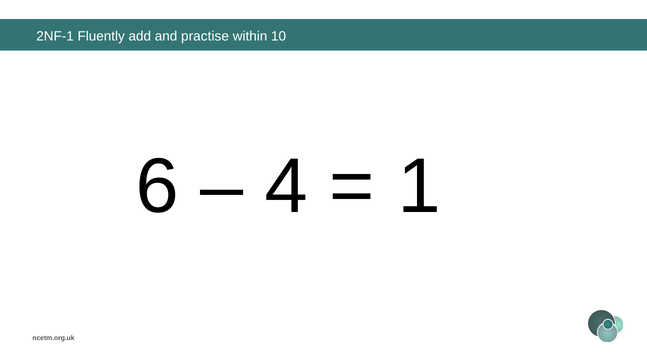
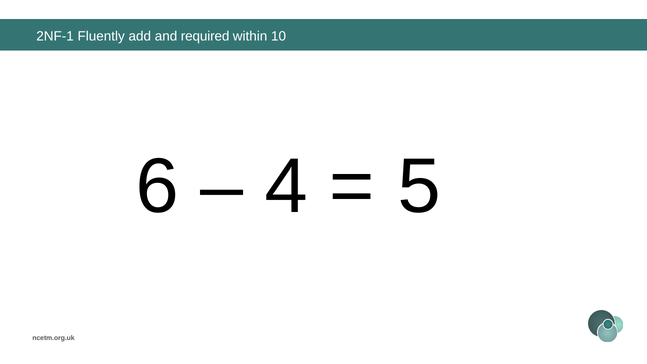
practise: practise -> required
1: 1 -> 5
